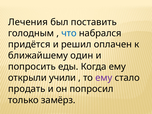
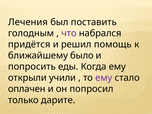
что colour: blue -> purple
оплачен: оплачен -> помощь
один: один -> было
продать: продать -> оплачен
замёрз: замёрз -> дарите
